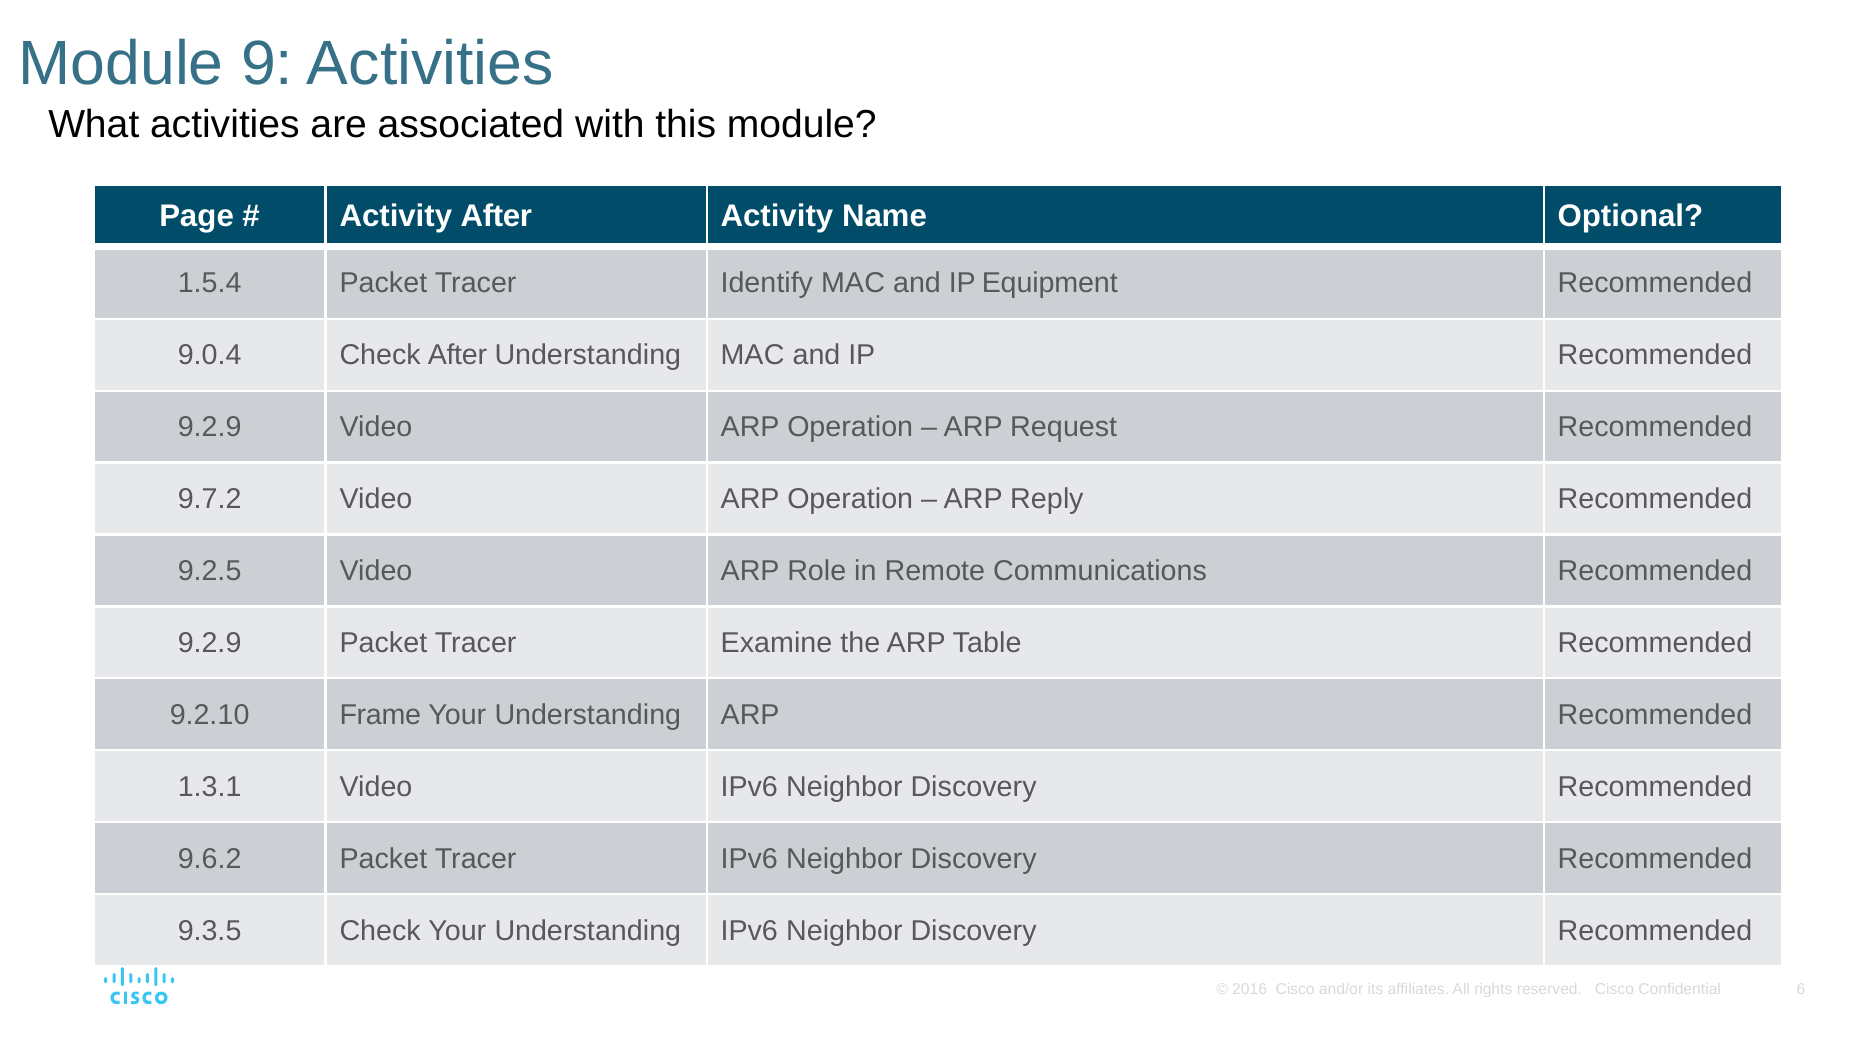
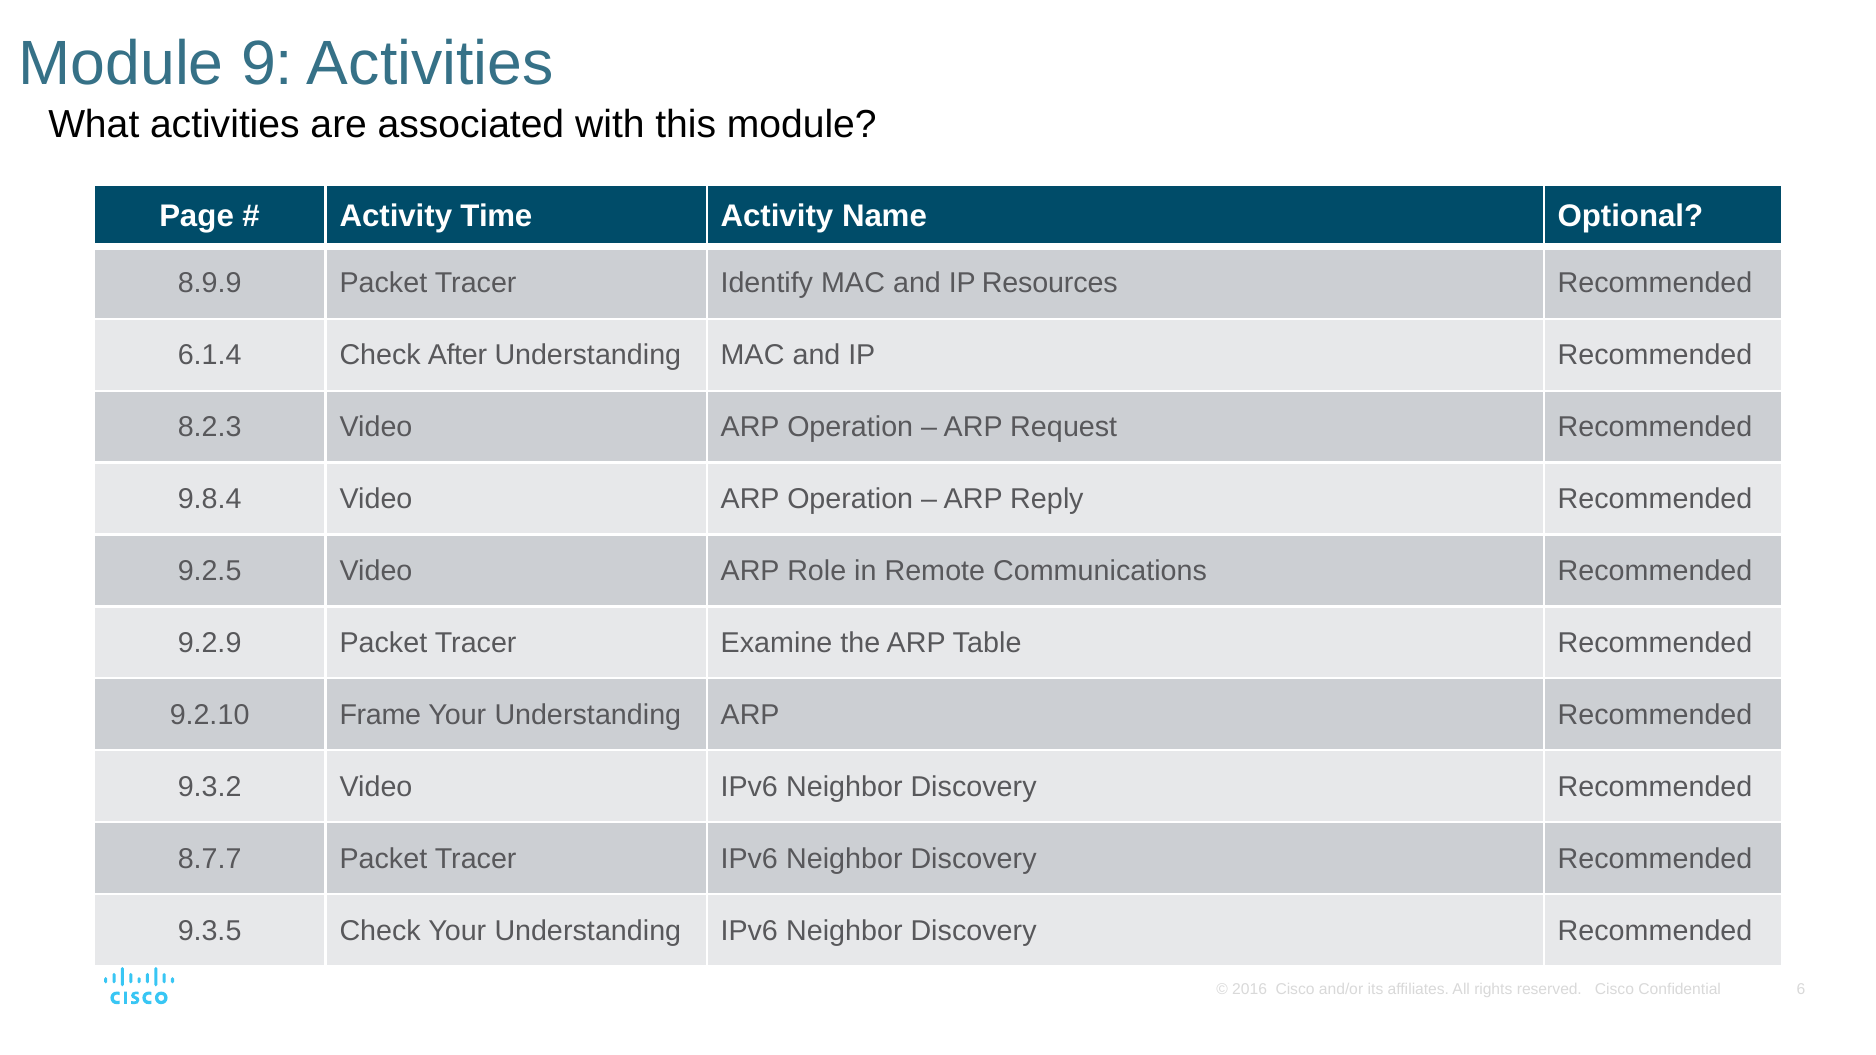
Activity After: After -> Time
1.5.4: 1.5.4 -> 8.9.9
Equipment: Equipment -> Resources
9.0.4: 9.0.4 -> 6.1.4
9.2.9 at (210, 427): 9.2.9 -> 8.2.3
9.7.2: 9.7.2 -> 9.8.4
1.3.1: 1.3.1 -> 9.3.2
9.6.2: 9.6.2 -> 8.7.7
